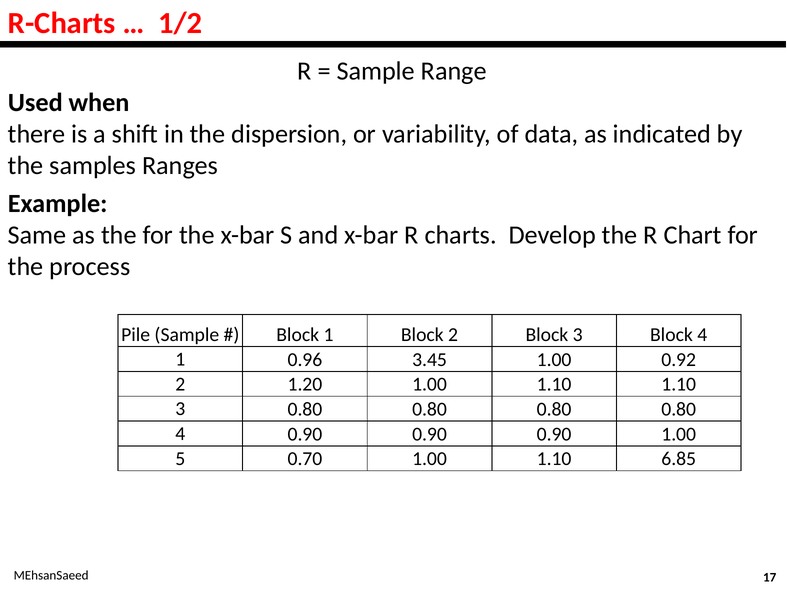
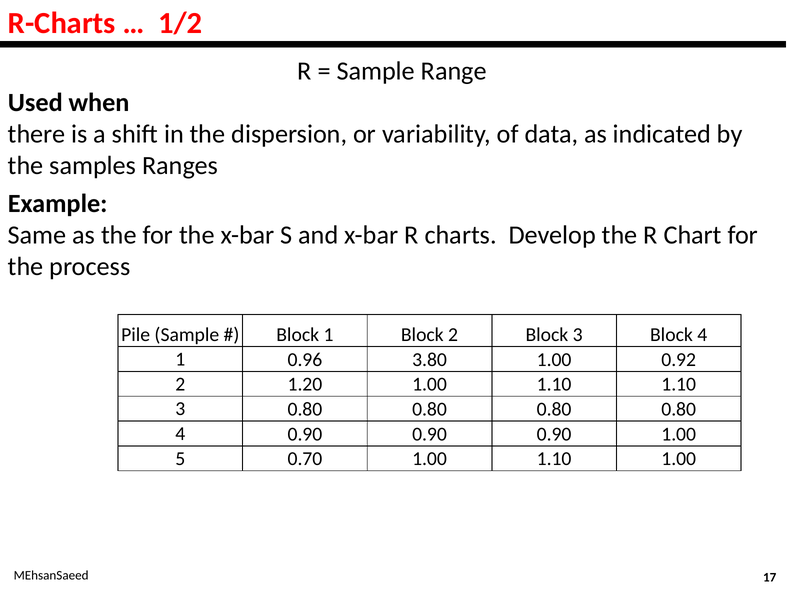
3.45: 3.45 -> 3.80
1.10 6.85: 6.85 -> 1.00
